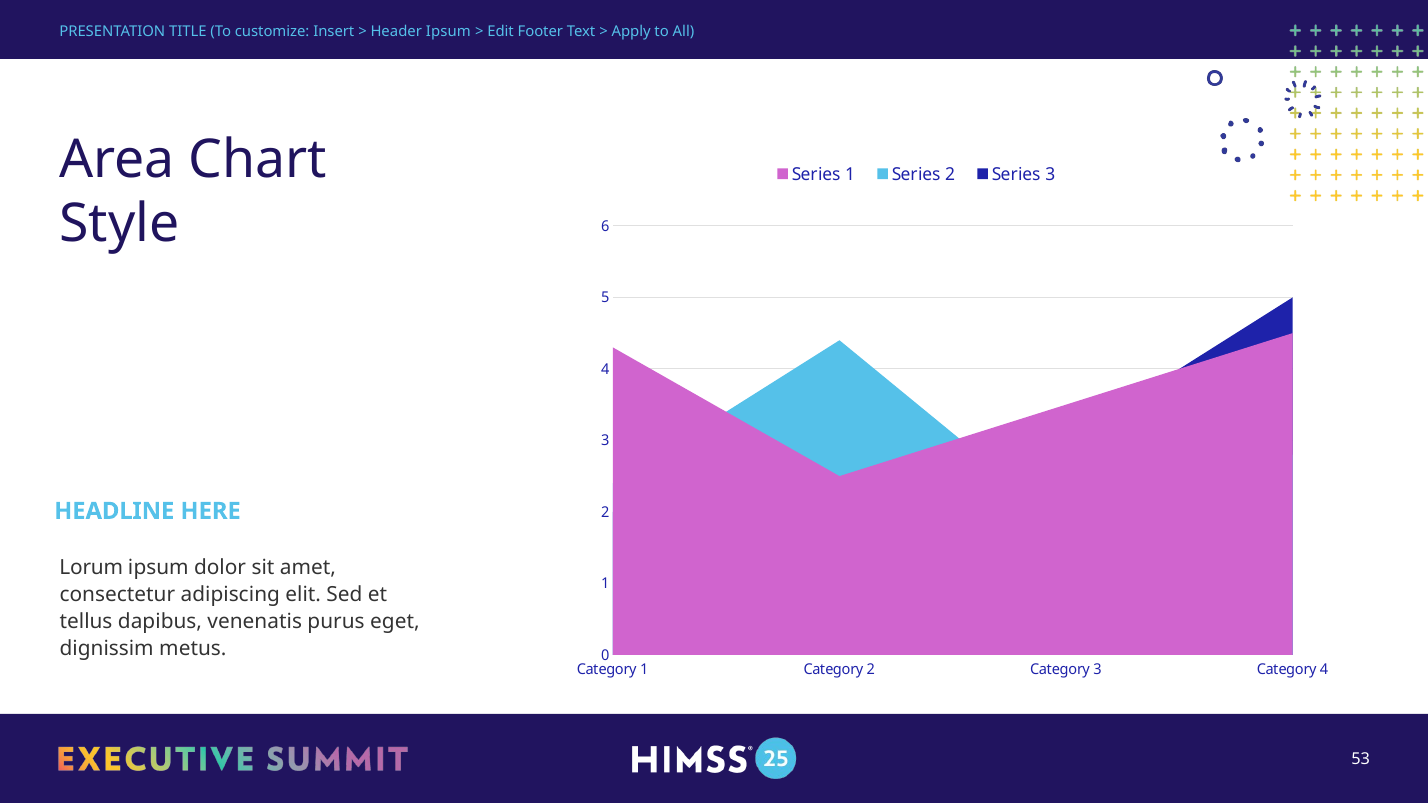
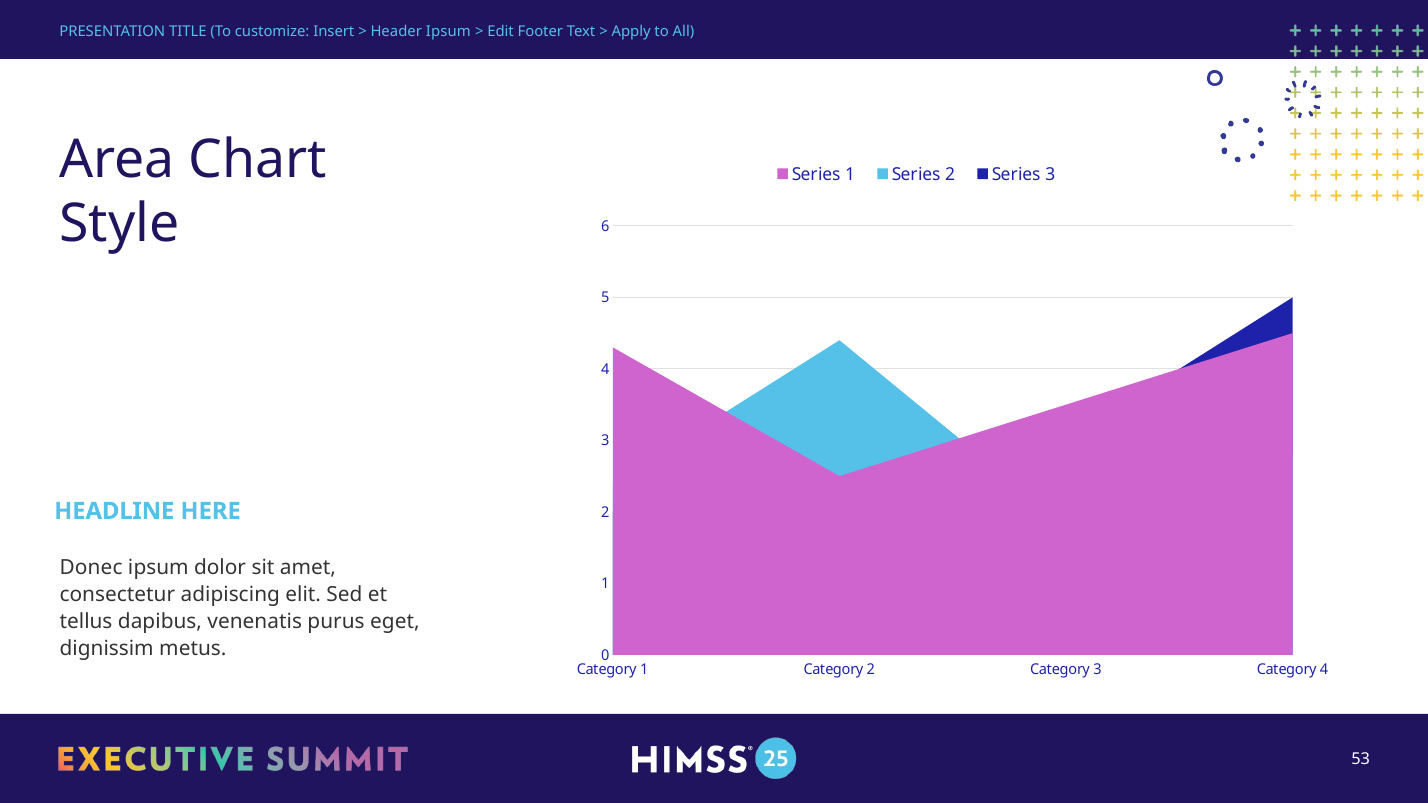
Lorum: Lorum -> Donec
